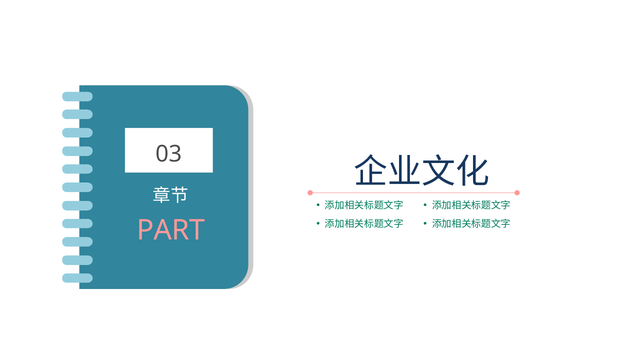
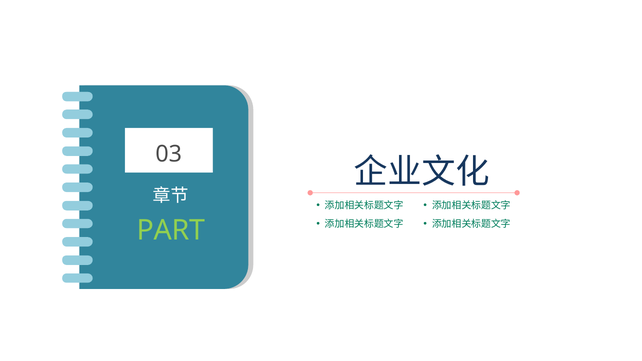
PART colour: pink -> light green
